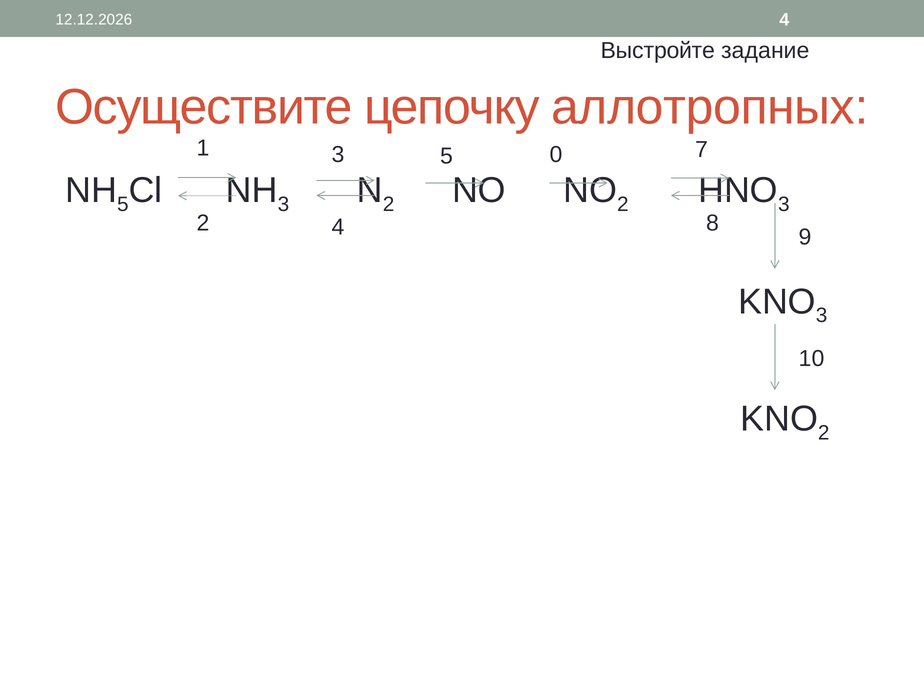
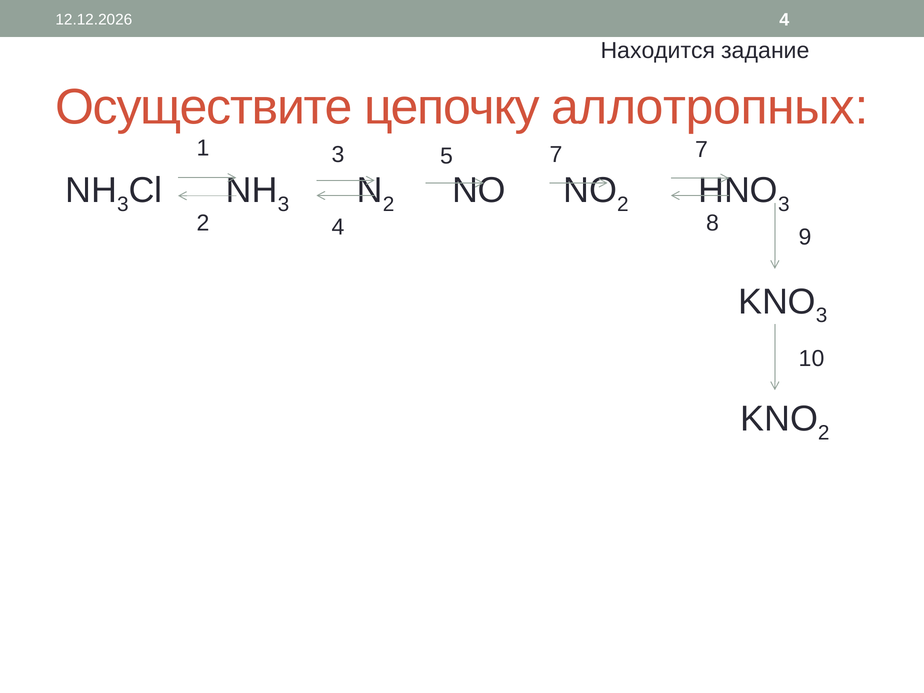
Выстройте: Выстройте -> Находится
5 0: 0 -> 7
5 at (123, 204): 5 -> 3
